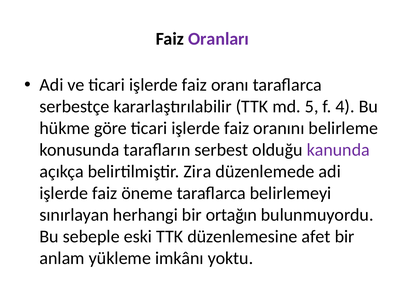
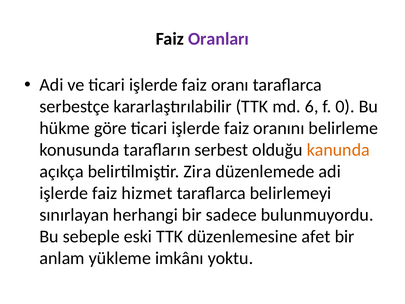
5: 5 -> 6
4: 4 -> 0
kanunda colour: purple -> orange
öneme: öneme -> hizmet
ortağın: ortağın -> sadece
